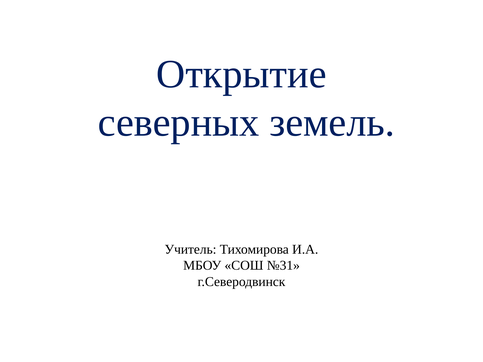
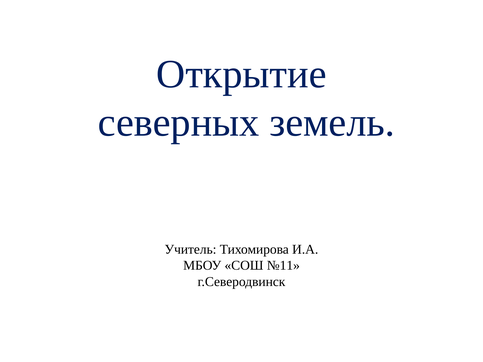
№31: №31 -> №11
